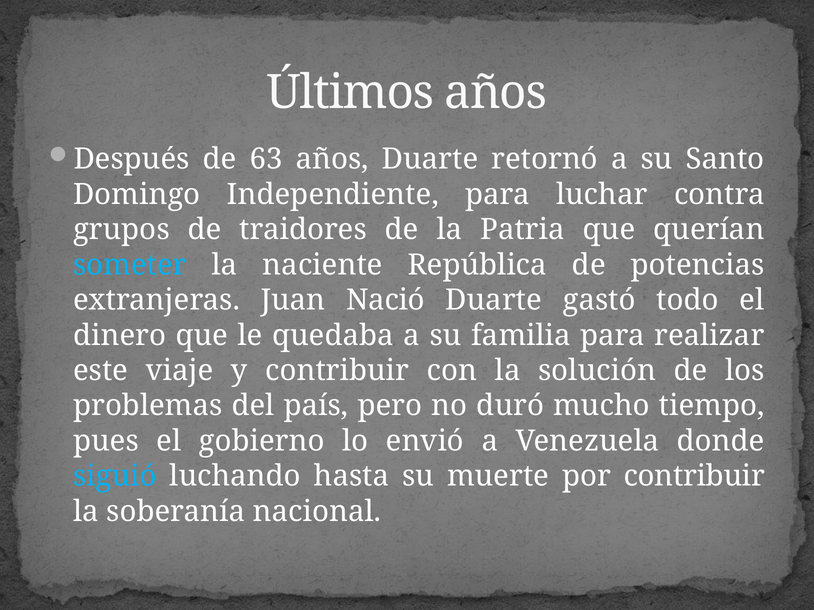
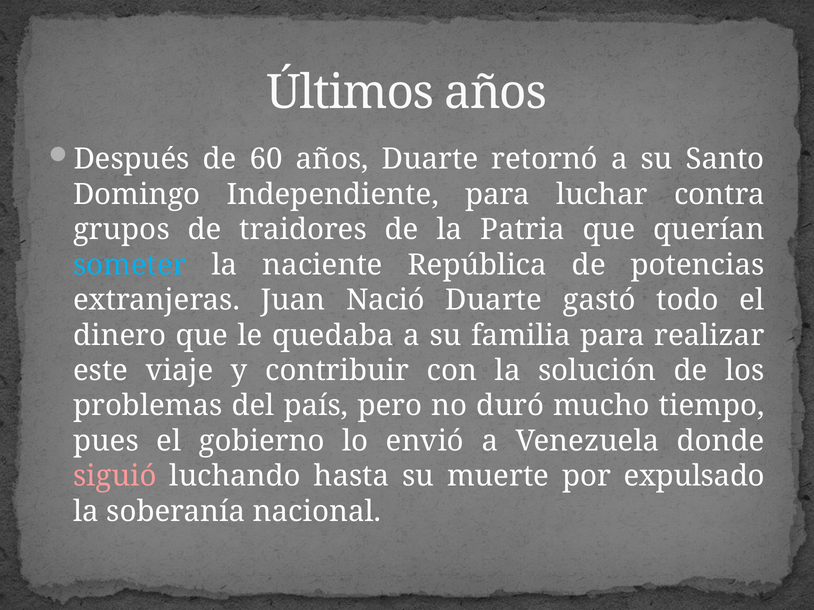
63: 63 -> 60
siguió colour: light blue -> pink
por contribuir: contribuir -> expulsado
